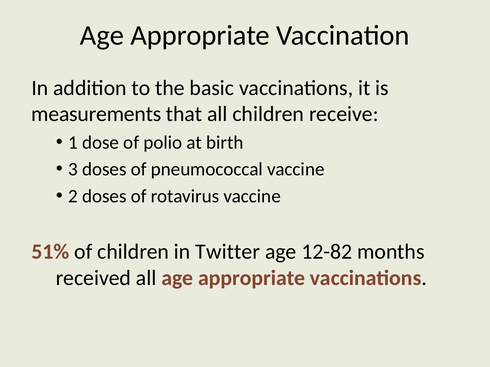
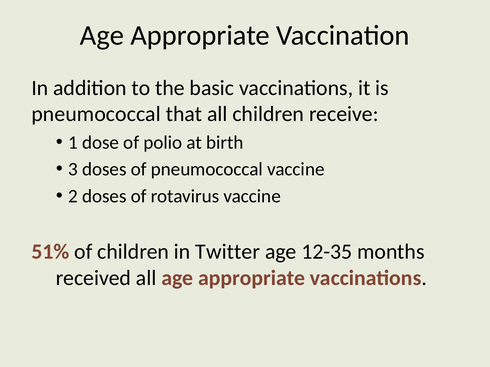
measurements at (96, 114): measurements -> pneumococcal
12-82: 12-82 -> 12-35
